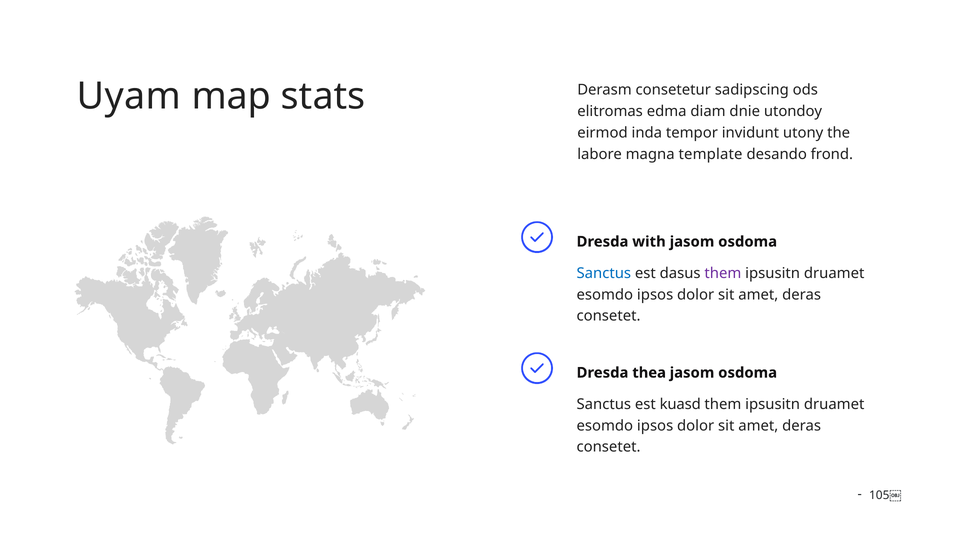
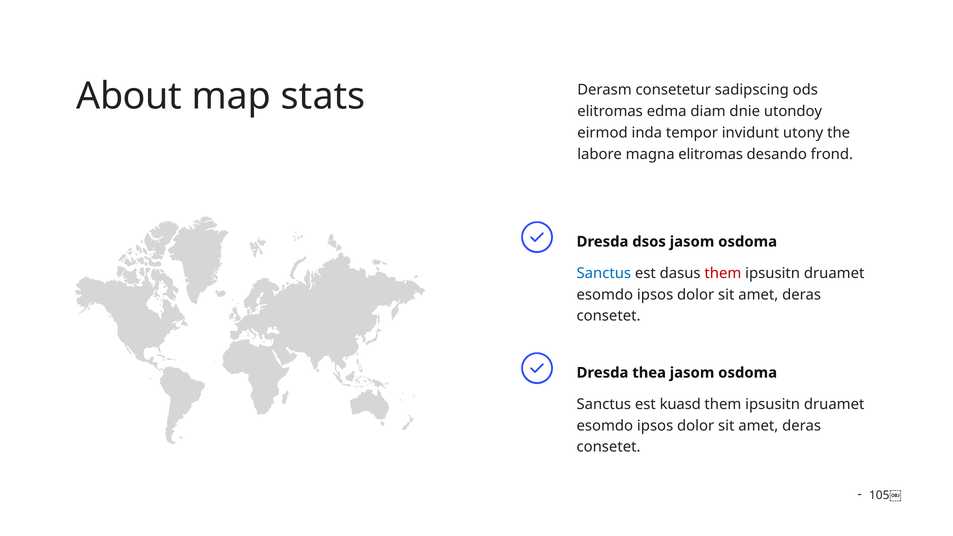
Uyam: Uyam -> About
magna template: template -> elitromas
with: with -> dsos
them at (723, 273) colour: purple -> red
